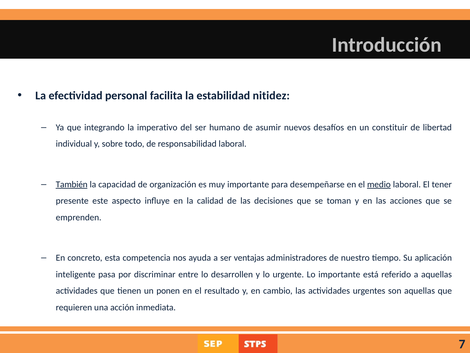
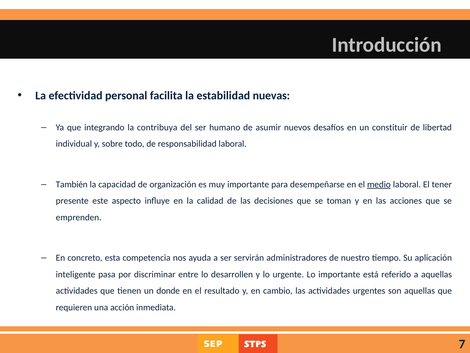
nitidez: nitidez -> nuevas
imperativo: imperativo -> contribuya
También underline: present -> none
ventajas: ventajas -> servirán
ponen: ponen -> donde
